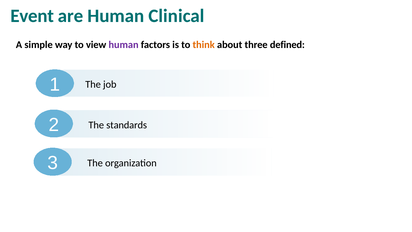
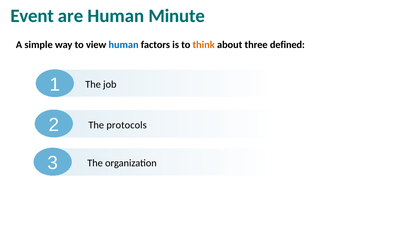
Clinical: Clinical -> Minute
human at (124, 45) colour: purple -> blue
standards: standards -> protocols
